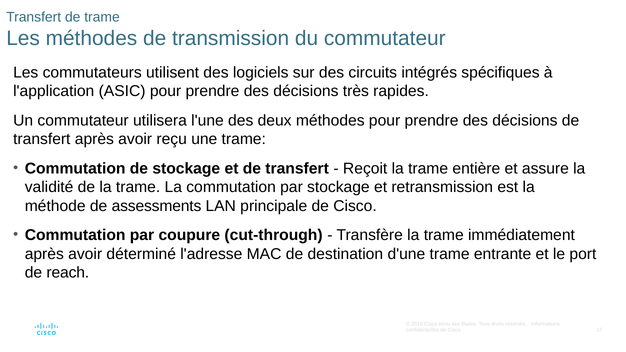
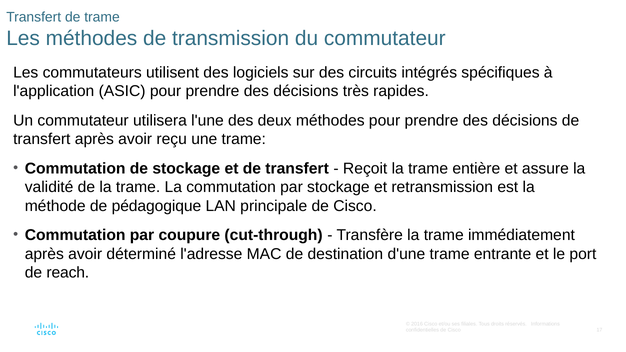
assessments: assessments -> pédagogique
